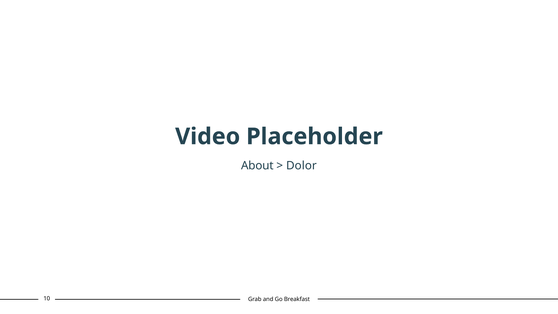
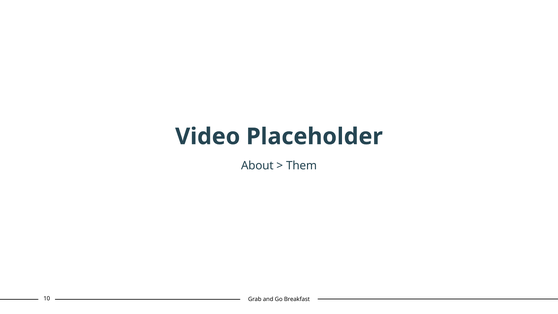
Dolor: Dolor -> Them
